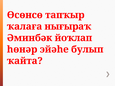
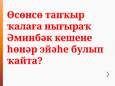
йоҡлап: йоҡлап -> кешене
